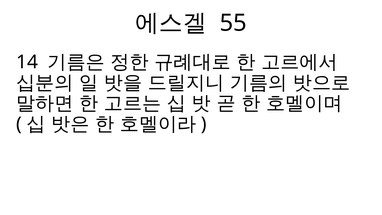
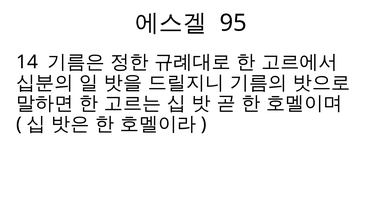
55: 55 -> 95
